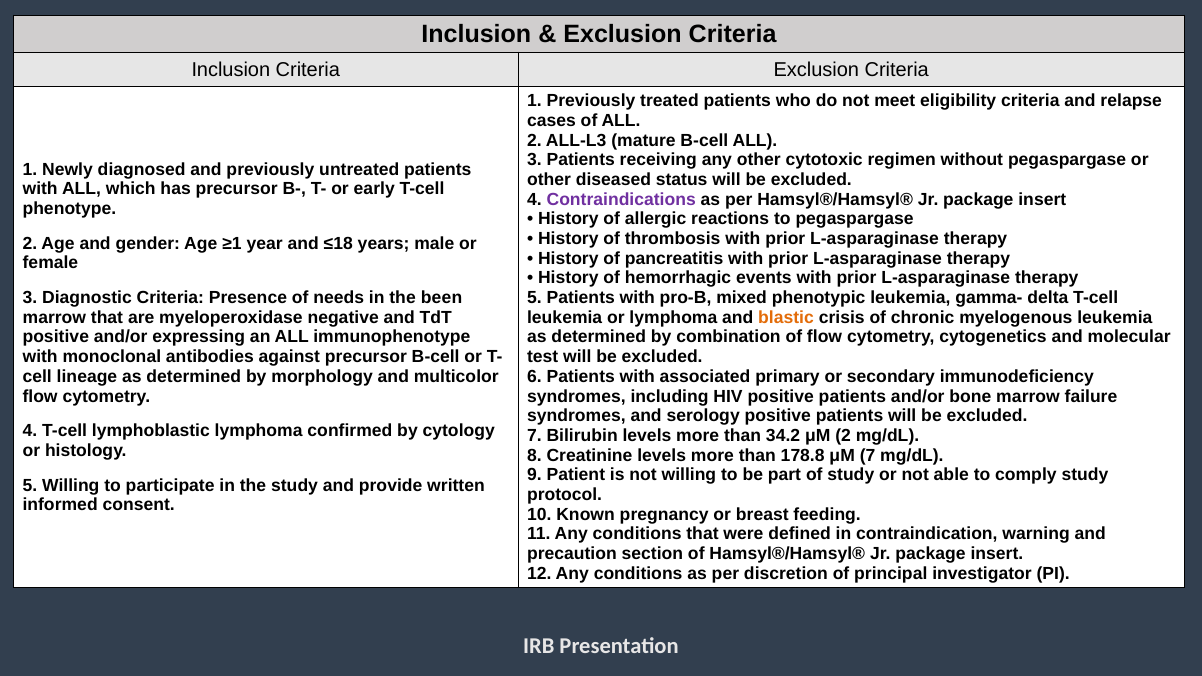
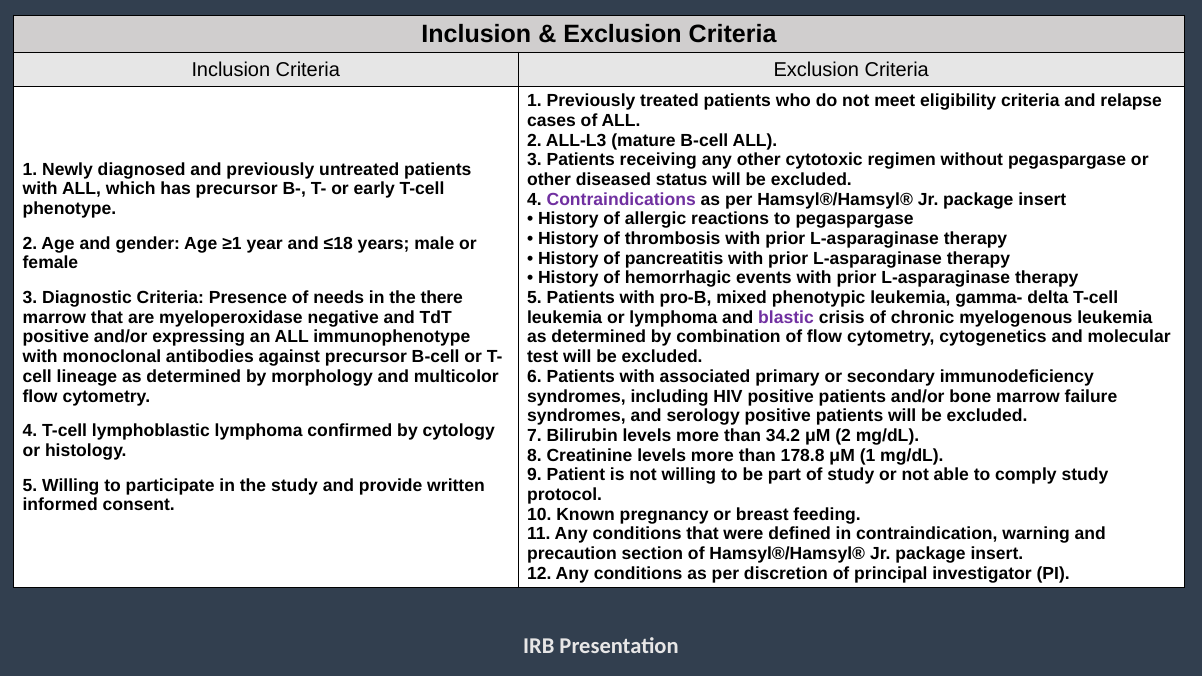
been: been -> there
blastic colour: orange -> purple
μM 7: 7 -> 1
